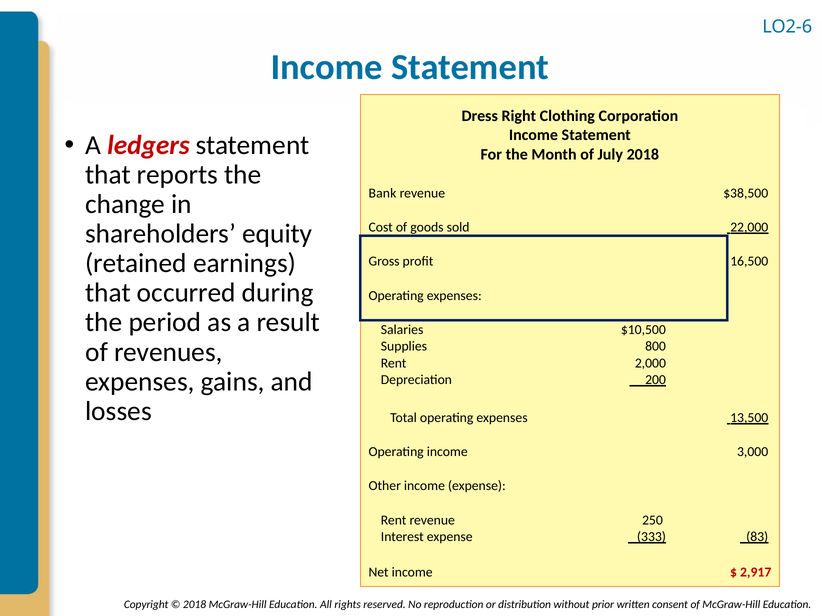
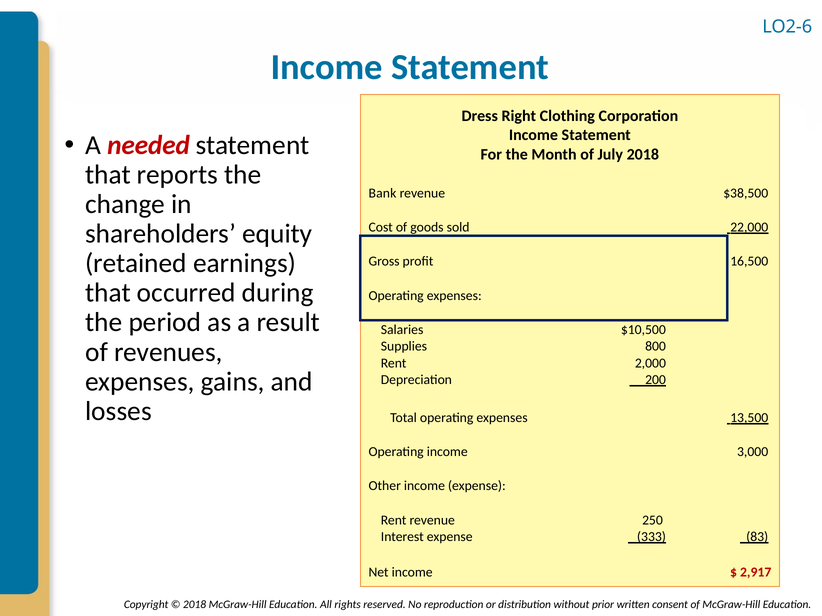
ledgers: ledgers -> needed
